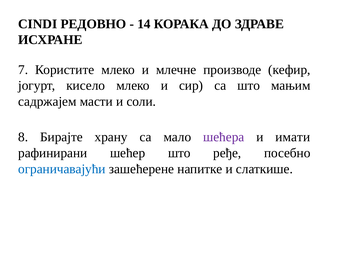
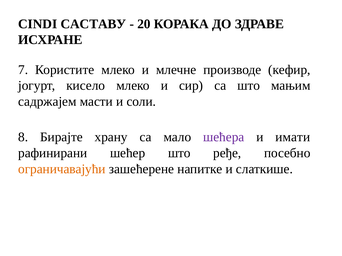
РЕДОВНО: РЕДОВНО -> САСТАВУ
14: 14 -> 20
ограничавајући colour: blue -> orange
